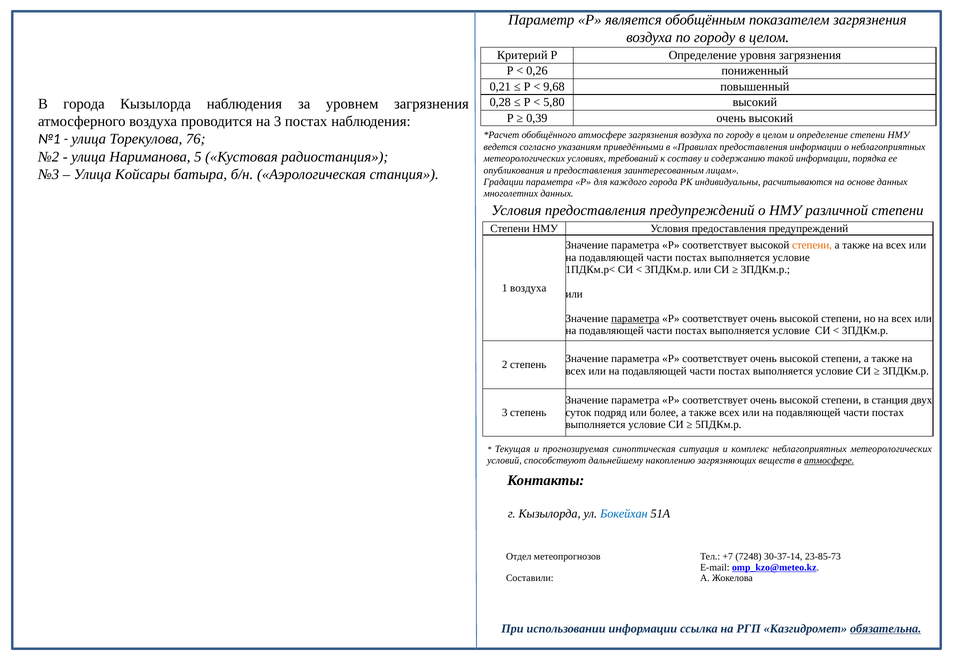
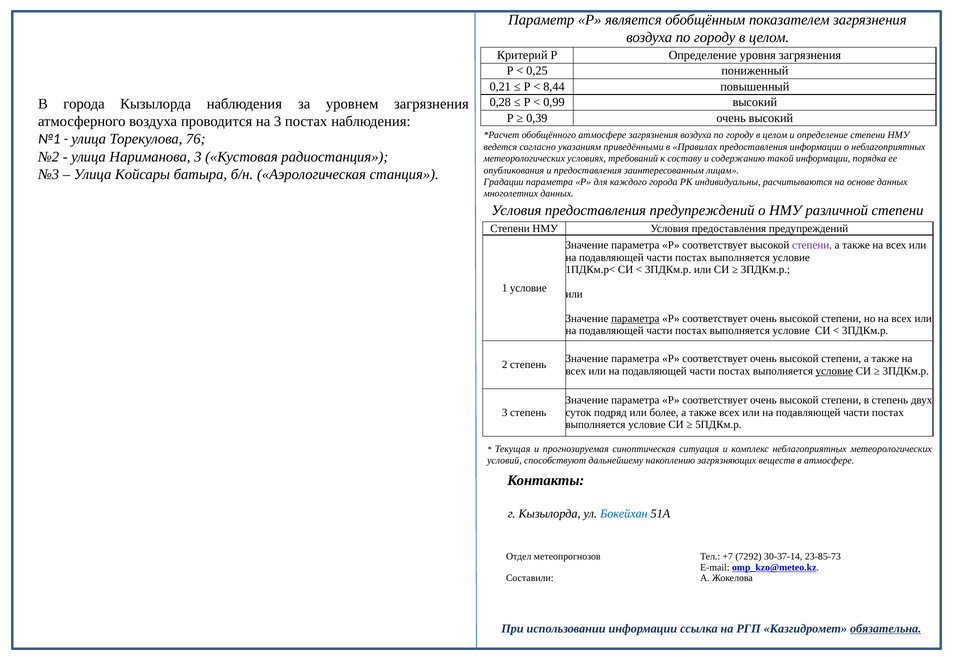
0,26: 0,26 -> 0,25
9,68: 9,68 -> 8,44
5,80: 5,80 -> 0,99
Нариманова 5: 5 -> 3
степени at (812, 245) colour: orange -> purple
1 воздуха: воздуха -> условие
условие at (834, 371) underline: none -> present
в станция: станция -> степень
атмосфере at (829, 460) underline: present -> none
7248: 7248 -> 7292
